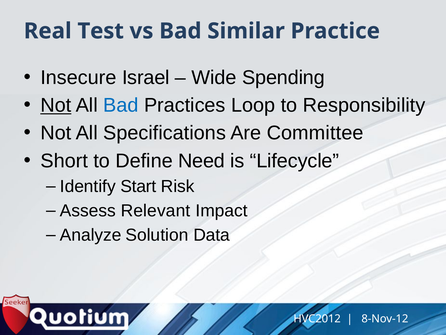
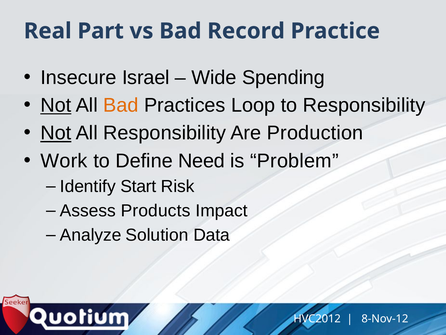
Test: Test -> Part
Similar: Similar -> Record
Bad at (121, 105) colour: blue -> orange
Not at (56, 133) underline: none -> present
All Specifications: Specifications -> Responsibility
Committee: Committee -> Production
Short: Short -> Work
Lifecycle: Lifecycle -> Problem
Relevant: Relevant -> Products
